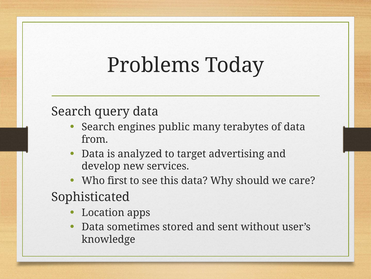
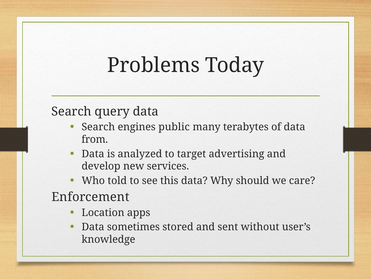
first: first -> told
Sophisticated: Sophisticated -> Enforcement
